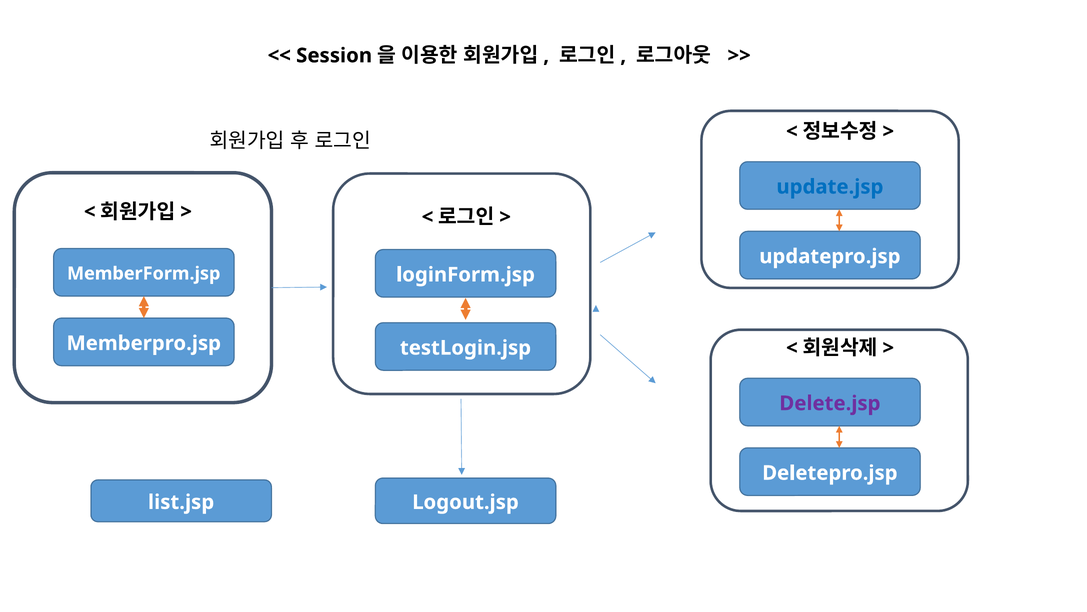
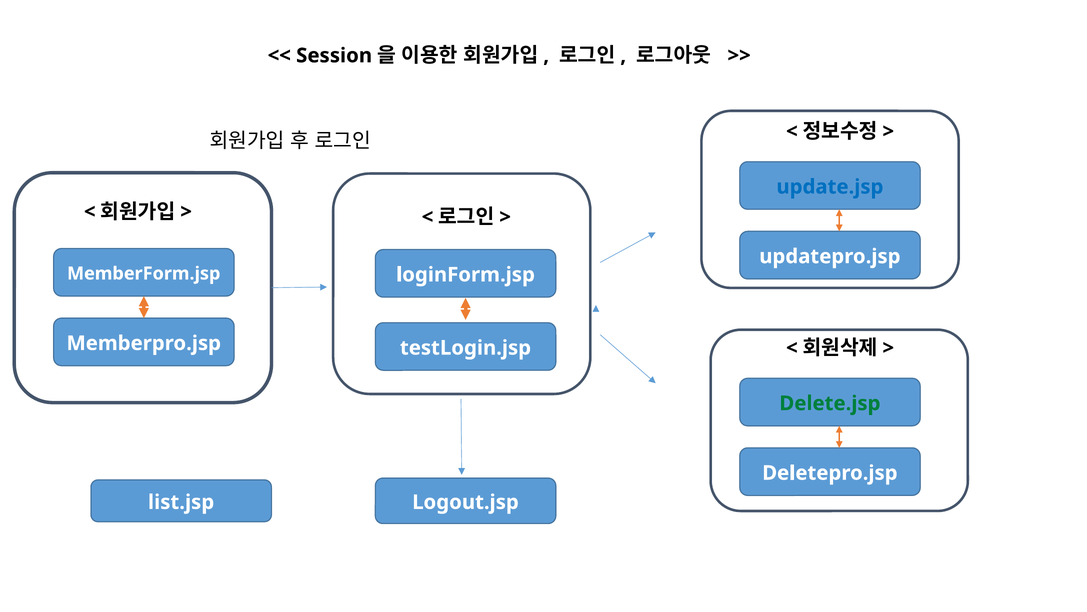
Delete.jsp colour: purple -> green
